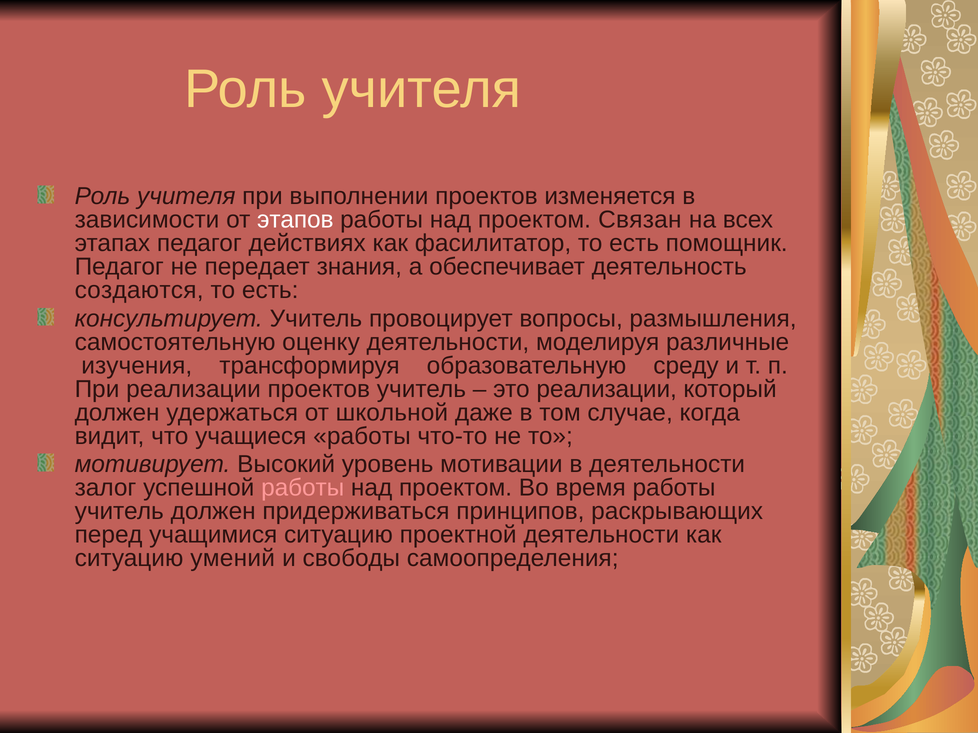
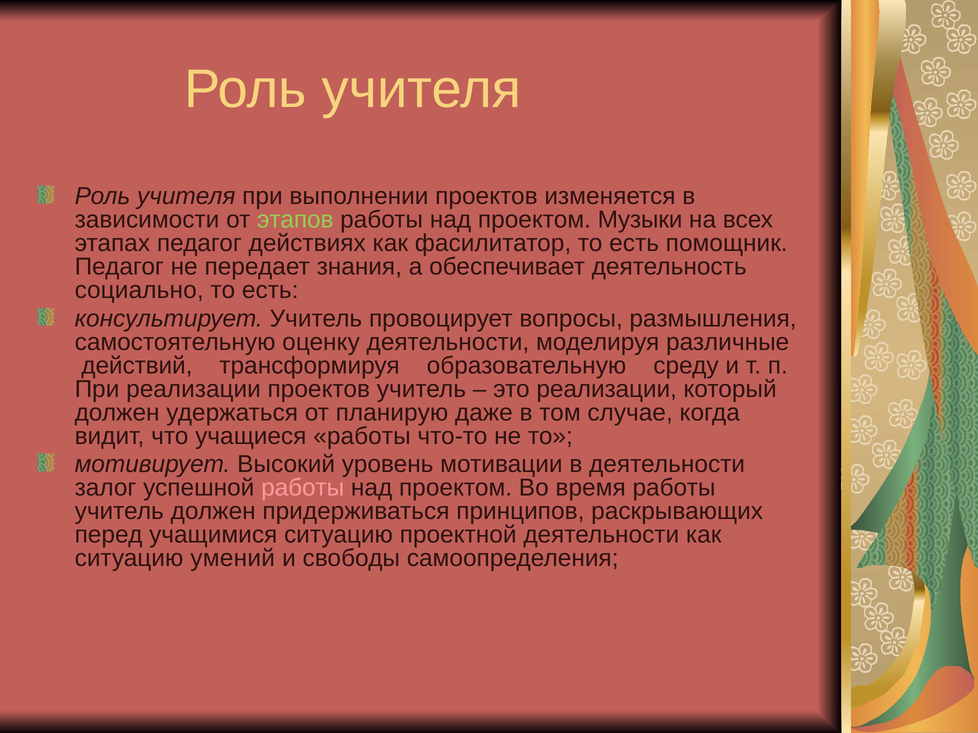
этапов colour: white -> light green
Связан: Связан -> Музыки
создаются: создаются -> социально
изучения: изучения -> действий
школьной: школьной -> планирую
